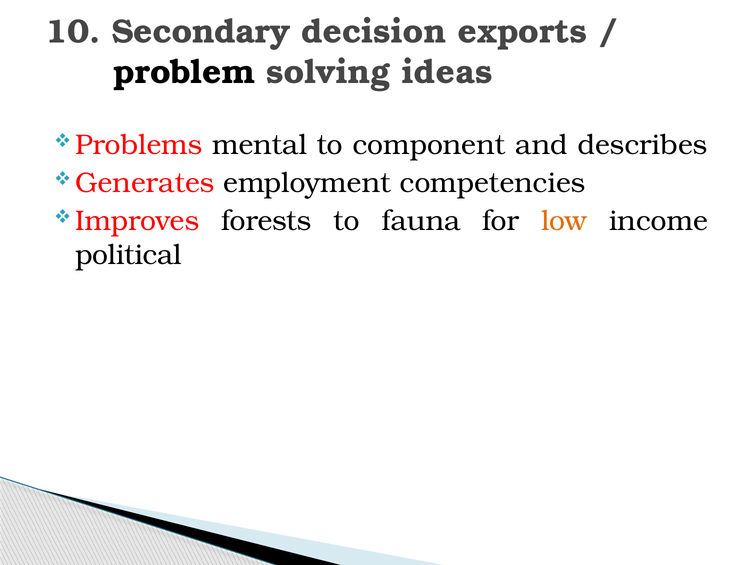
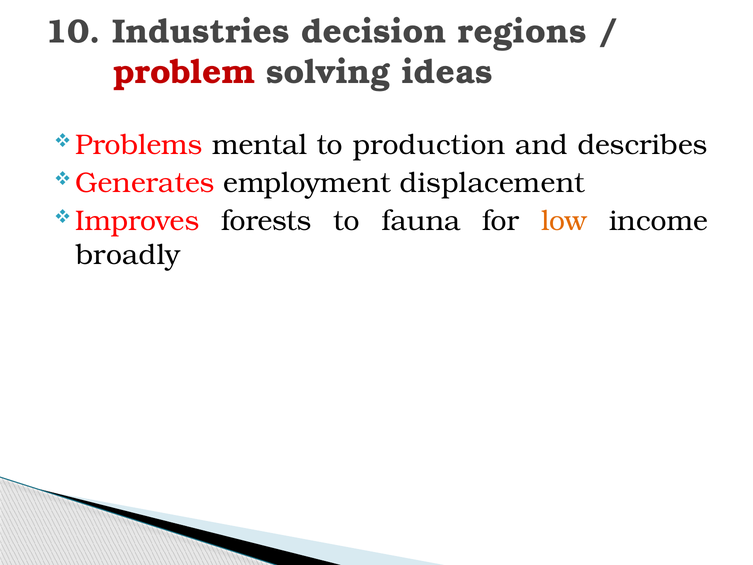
Secondary: Secondary -> Industries
exports: exports -> regions
problem colour: black -> red
component: component -> production
competencies: competencies -> displacement
political: political -> broadly
